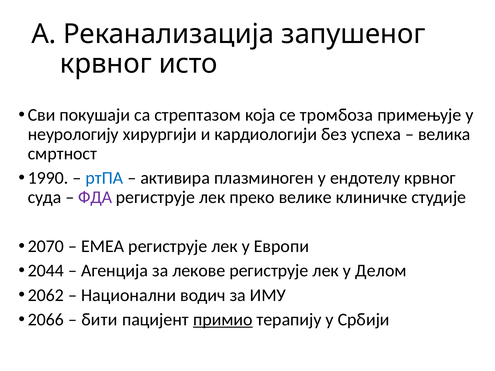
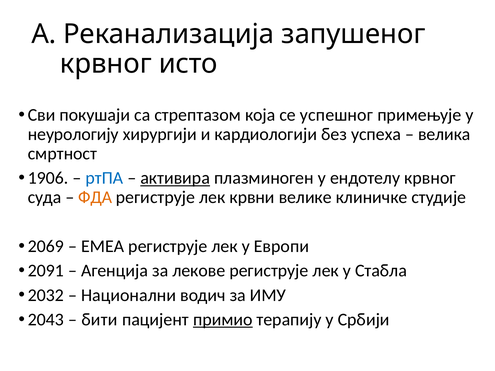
тромбоза: тромбоза -> успешног
1990: 1990 -> 1906
активира underline: none -> present
ФДА colour: purple -> orange
преко: преко -> крвни
2070: 2070 -> 2069
2044: 2044 -> 2091
Делом: Делом -> Стабла
2062: 2062 -> 2032
2066: 2066 -> 2043
